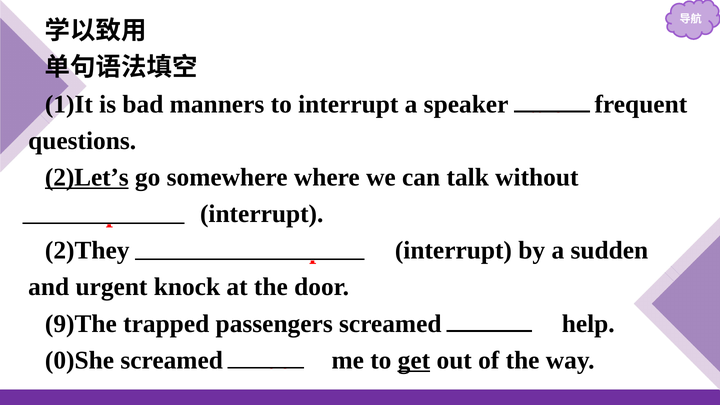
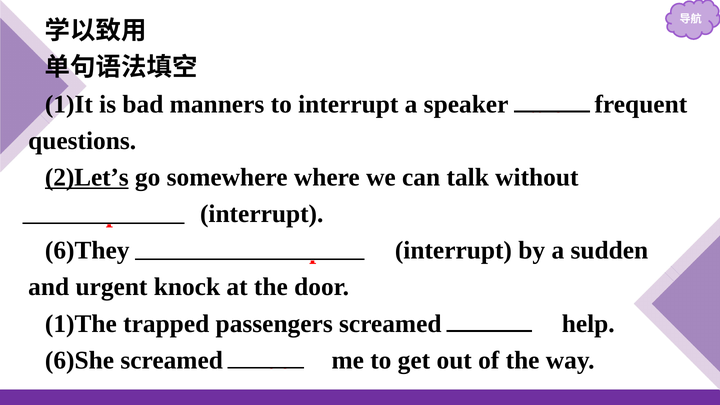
2)They: 2)They -> 6)They
9)The: 9)The -> 1)The
0)She: 0)She -> 6)She
get underline: present -> none
